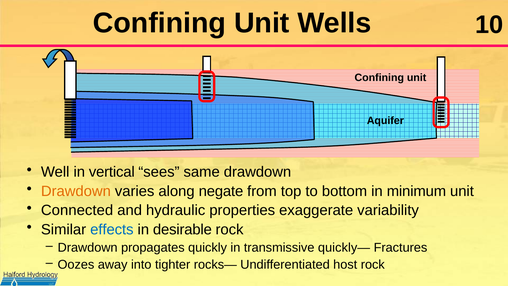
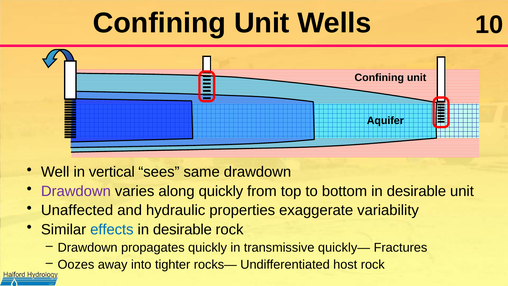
Drawdown at (76, 191) colour: orange -> purple
along negate: negate -> quickly
bottom in minimum: minimum -> desirable
Connected: Connected -> Unaffected
